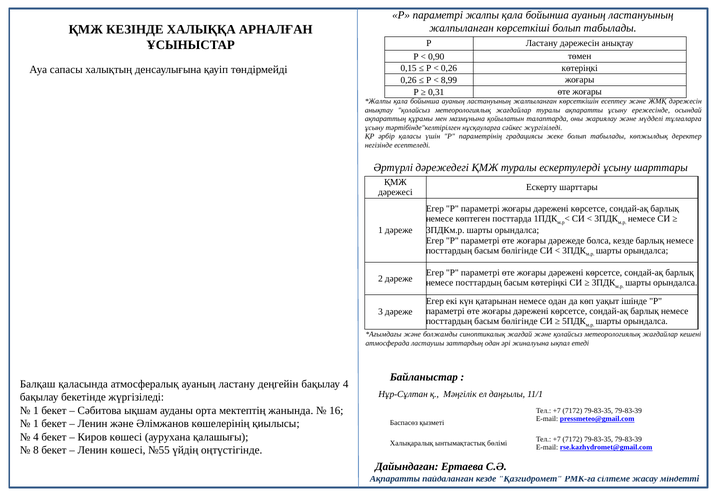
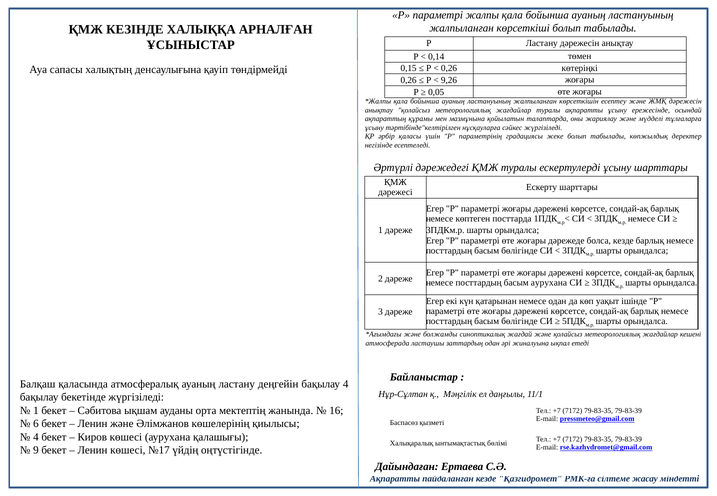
0,90: 0,90 -> 0,14
8,99: 8,99 -> 9,26
0,31: 0,31 -> 0,05
басым көтеріңкі: көтеріңкі -> аурухана
1 at (36, 424): 1 -> 6
8: 8 -> 9
№55: №55 -> №17
